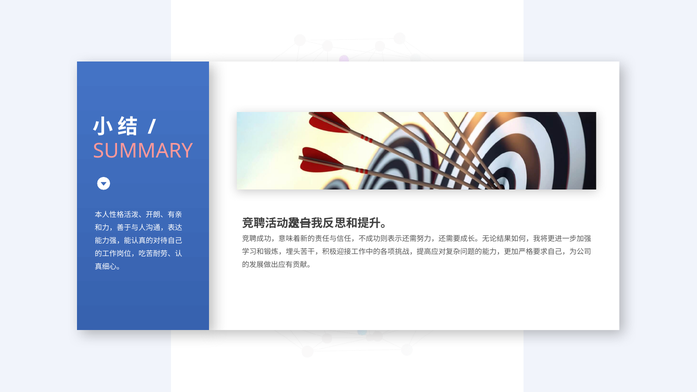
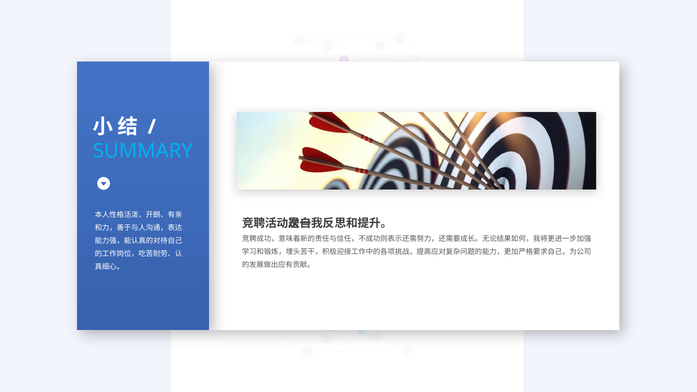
SUMMARY colour: pink -> light blue
